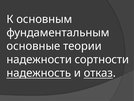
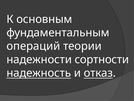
основные: основные -> операций
